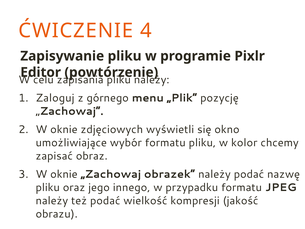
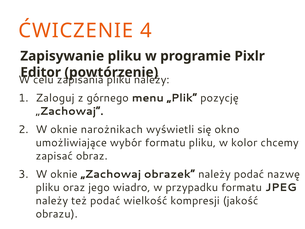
zdjęciowych: zdjęciowych -> narożnikach
innego: innego -> wiadro
